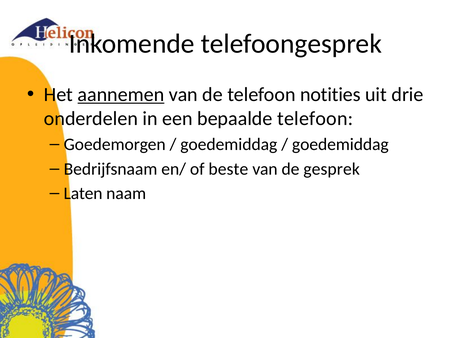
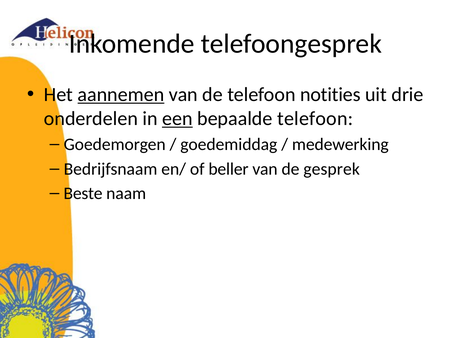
een underline: none -> present
goedemiddag at (340, 145): goedemiddag -> medewerking
beste: beste -> beller
Laten: Laten -> Beste
